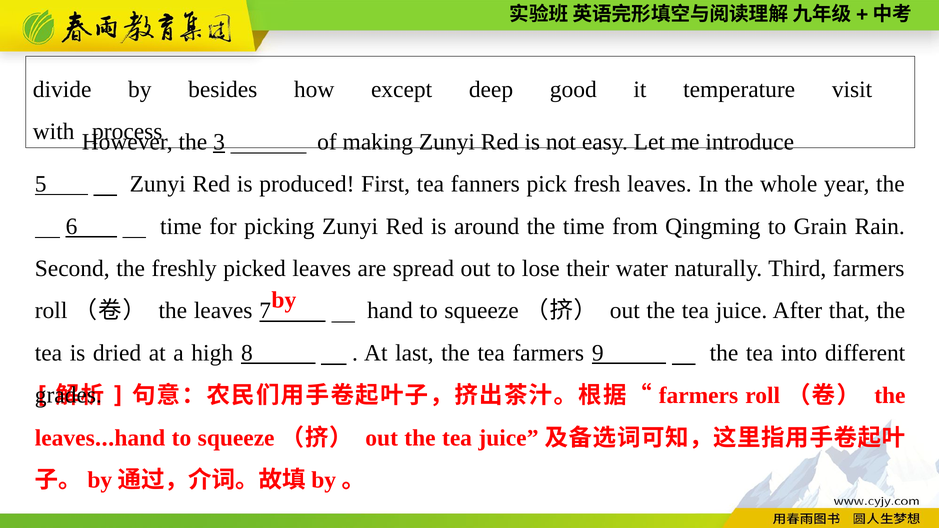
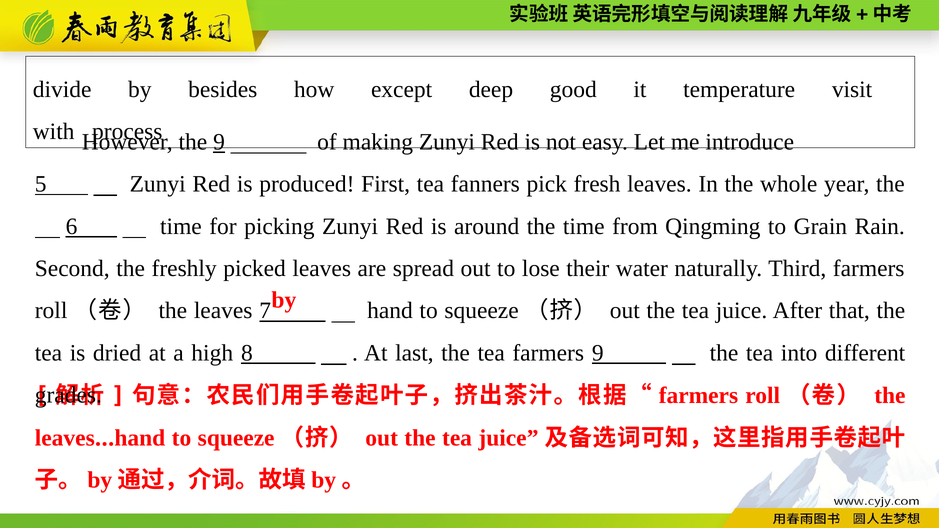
the 3: 3 -> 9
